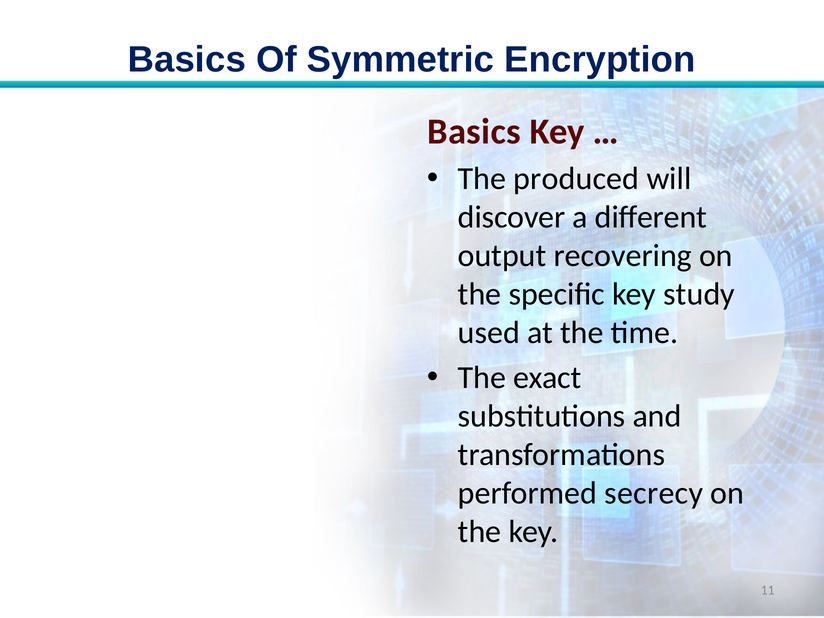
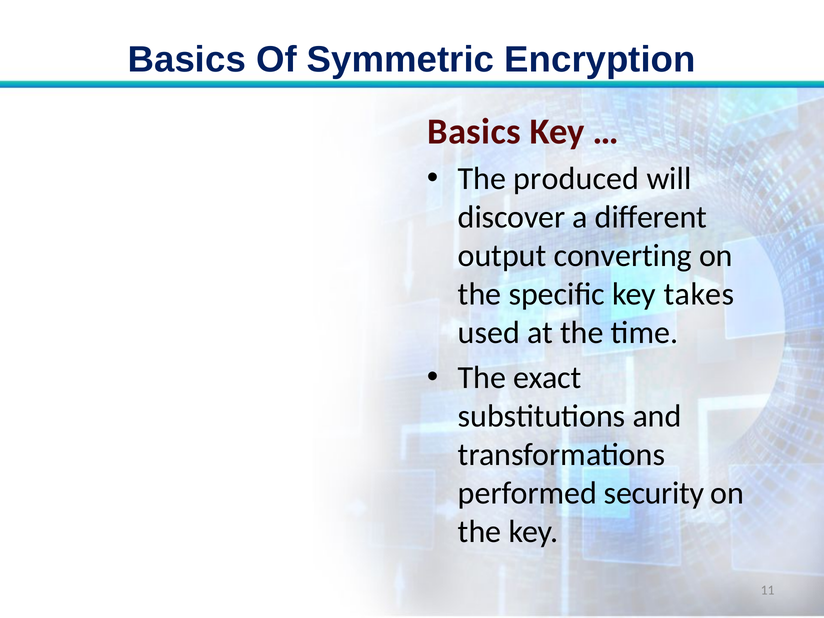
recovering: recovering -> converting
study: study -> takes
secrecy: secrecy -> security
